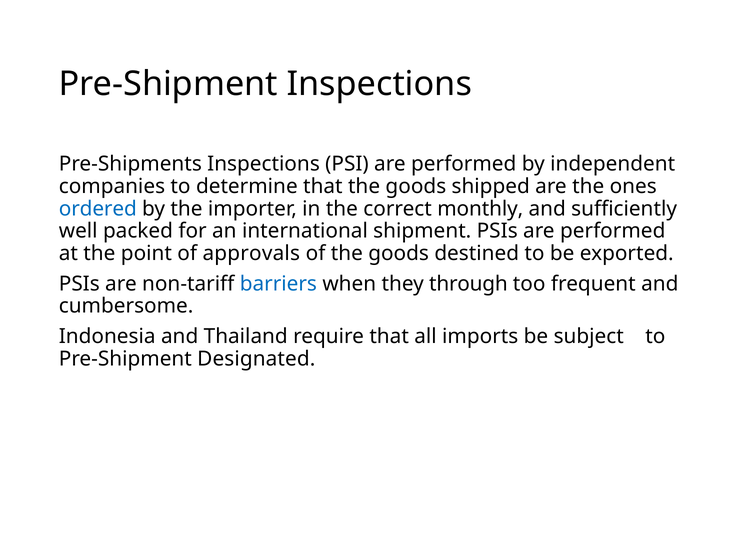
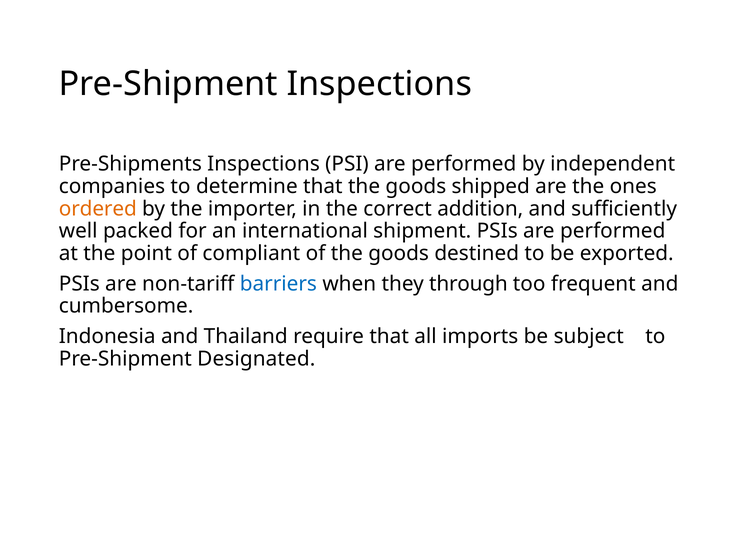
ordered colour: blue -> orange
monthly: monthly -> addition
approvals: approvals -> compliant
